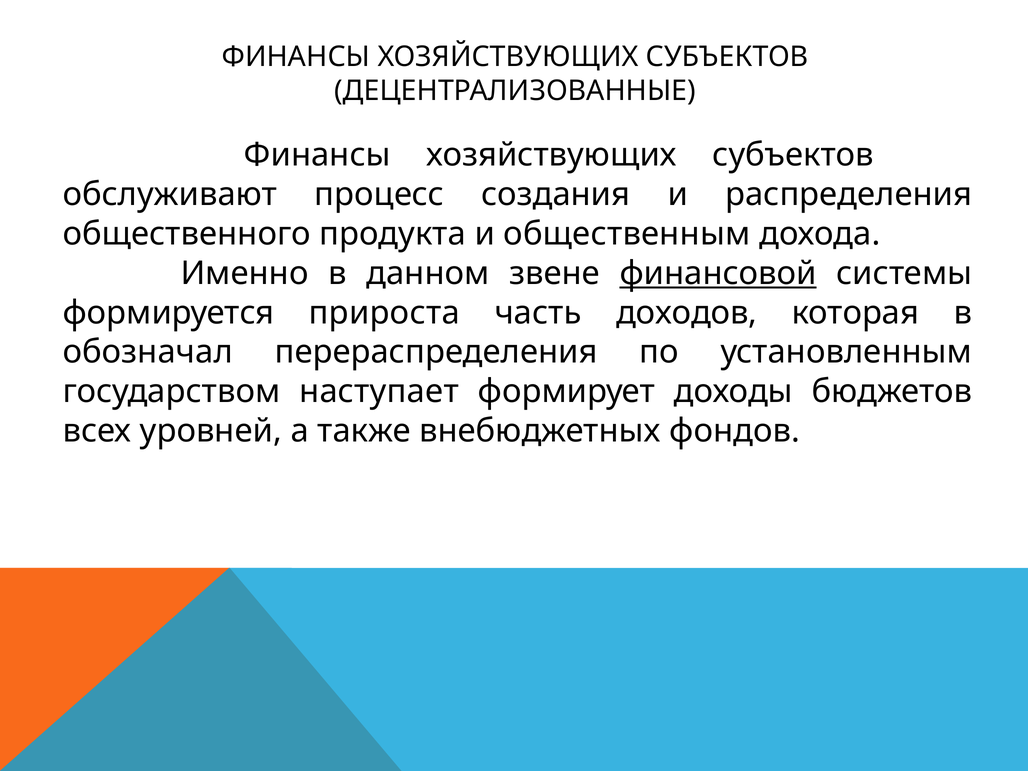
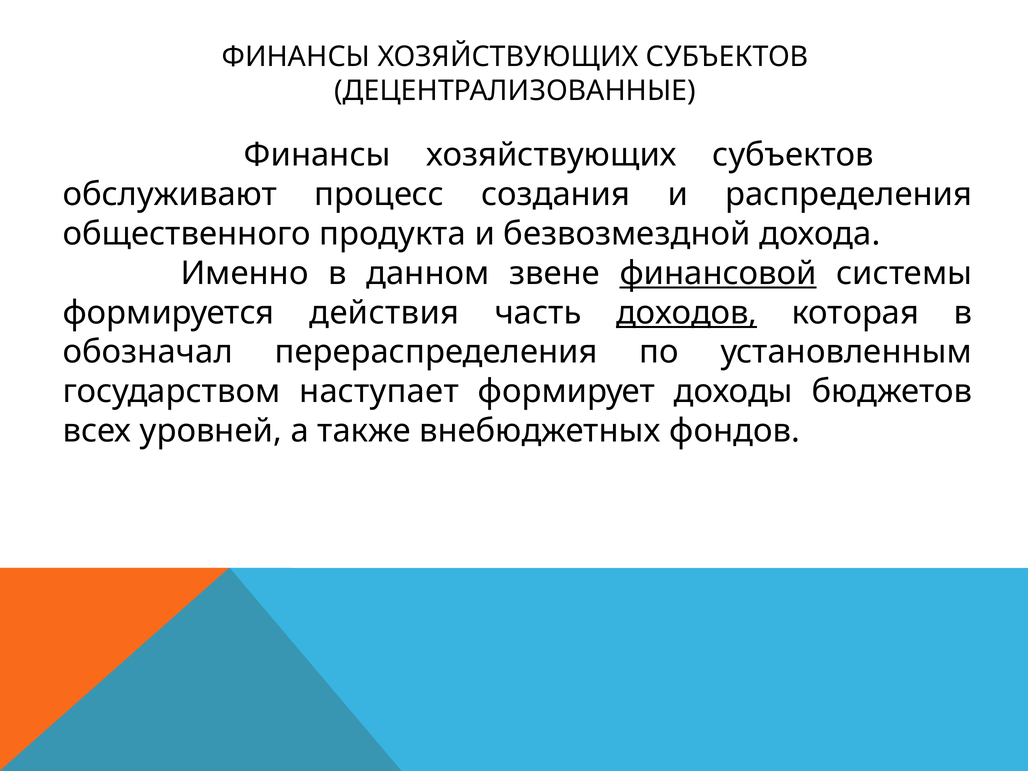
общественным: общественным -> безвозмездной
прироста: прироста -> действия
доходов underline: none -> present
